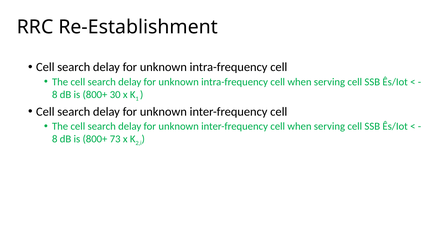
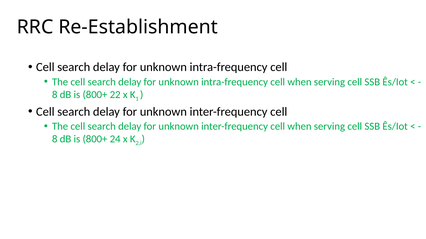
30: 30 -> 22
73: 73 -> 24
